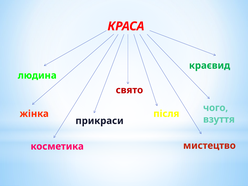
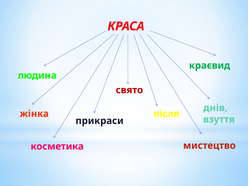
чого: чого -> днів
